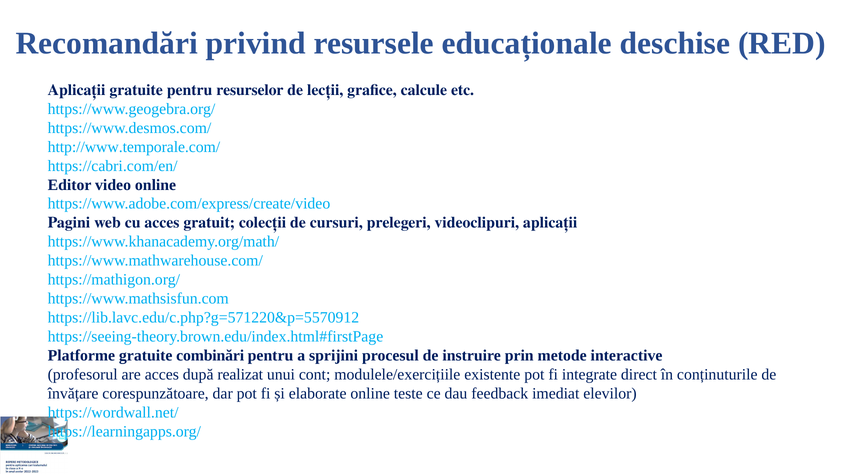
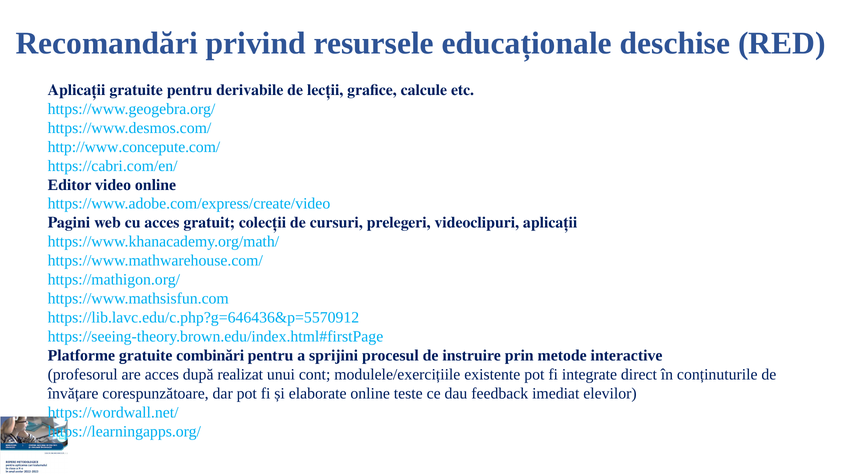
resurselor: resurselor -> derivabile
http://www.temporale.com/: http://www.temporale.com/ -> http://www.concepute.com/
https://lib.lavc.edu/c.php?g=571220&p=5570912: https://lib.lavc.edu/c.php?g=571220&p=5570912 -> https://lib.lavc.edu/c.php?g=646436&p=5570912
